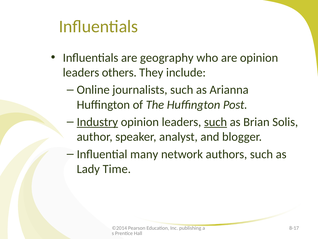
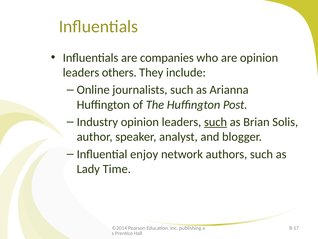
geography: geography -> companies
Industry underline: present -> none
many: many -> enjoy
